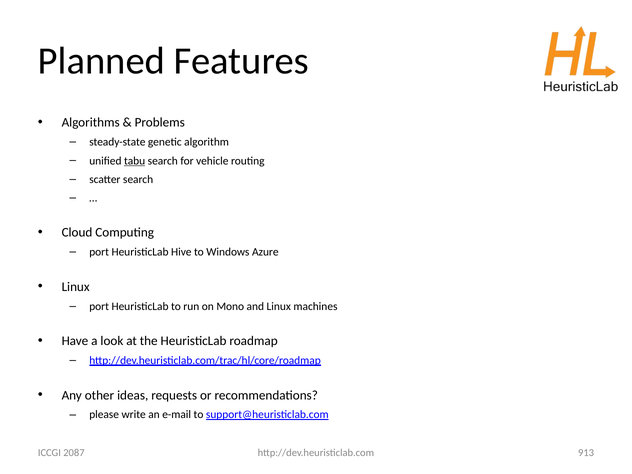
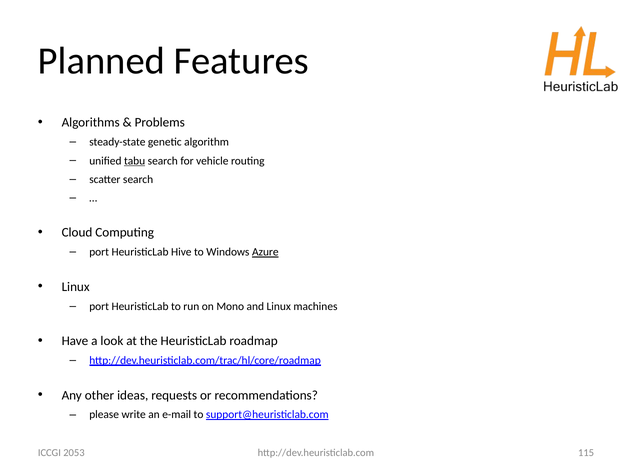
Azure underline: none -> present
913: 913 -> 115
2087: 2087 -> 2053
